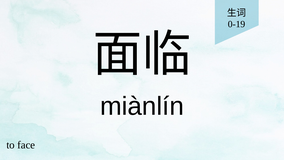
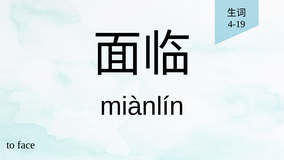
0-19: 0-19 -> 4-19
